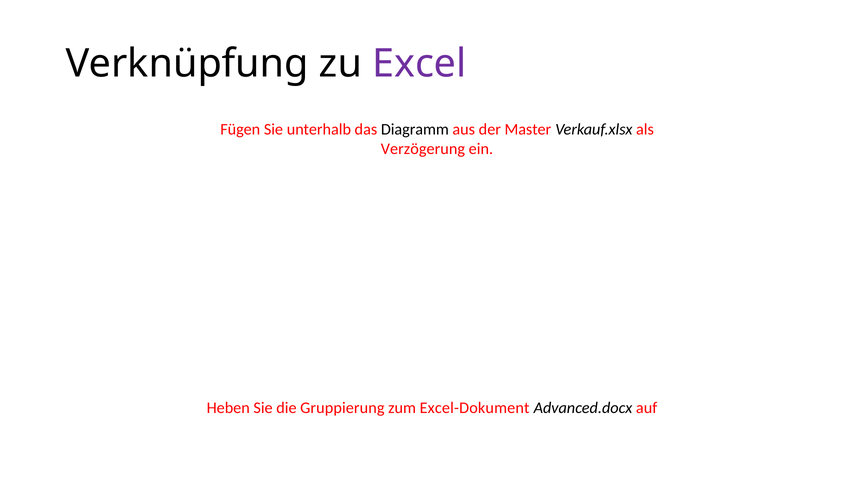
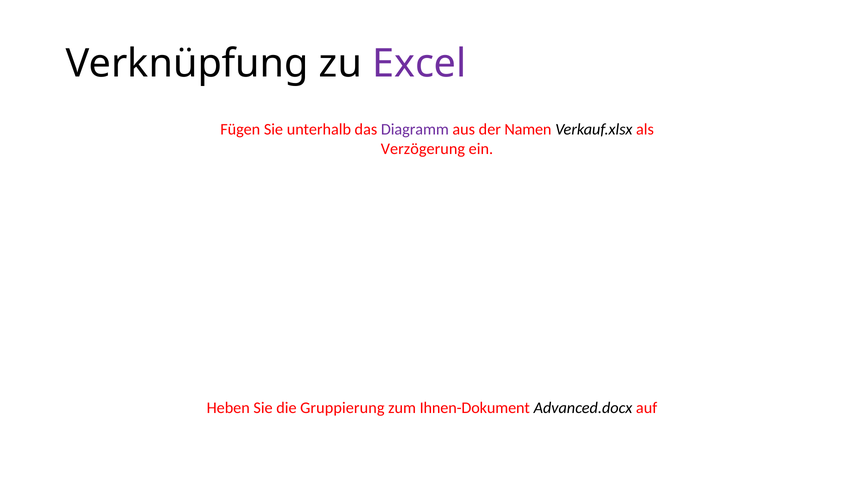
Diagramm colour: black -> purple
Master: Master -> Namen
Excel-Dokument: Excel-Dokument -> Ihnen-Dokument
